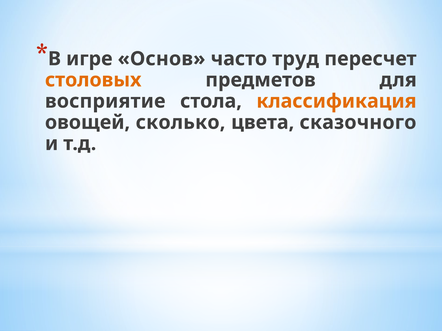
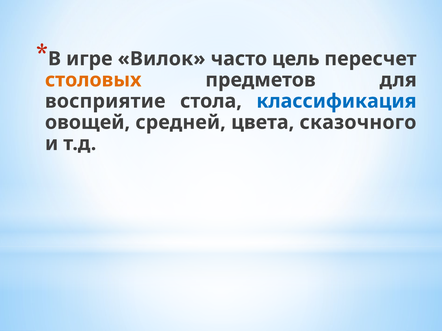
Основ: Основ -> Вилок
труд: труд -> цель
классификация colour: orange -> blue
сколько: сколько -> средней
